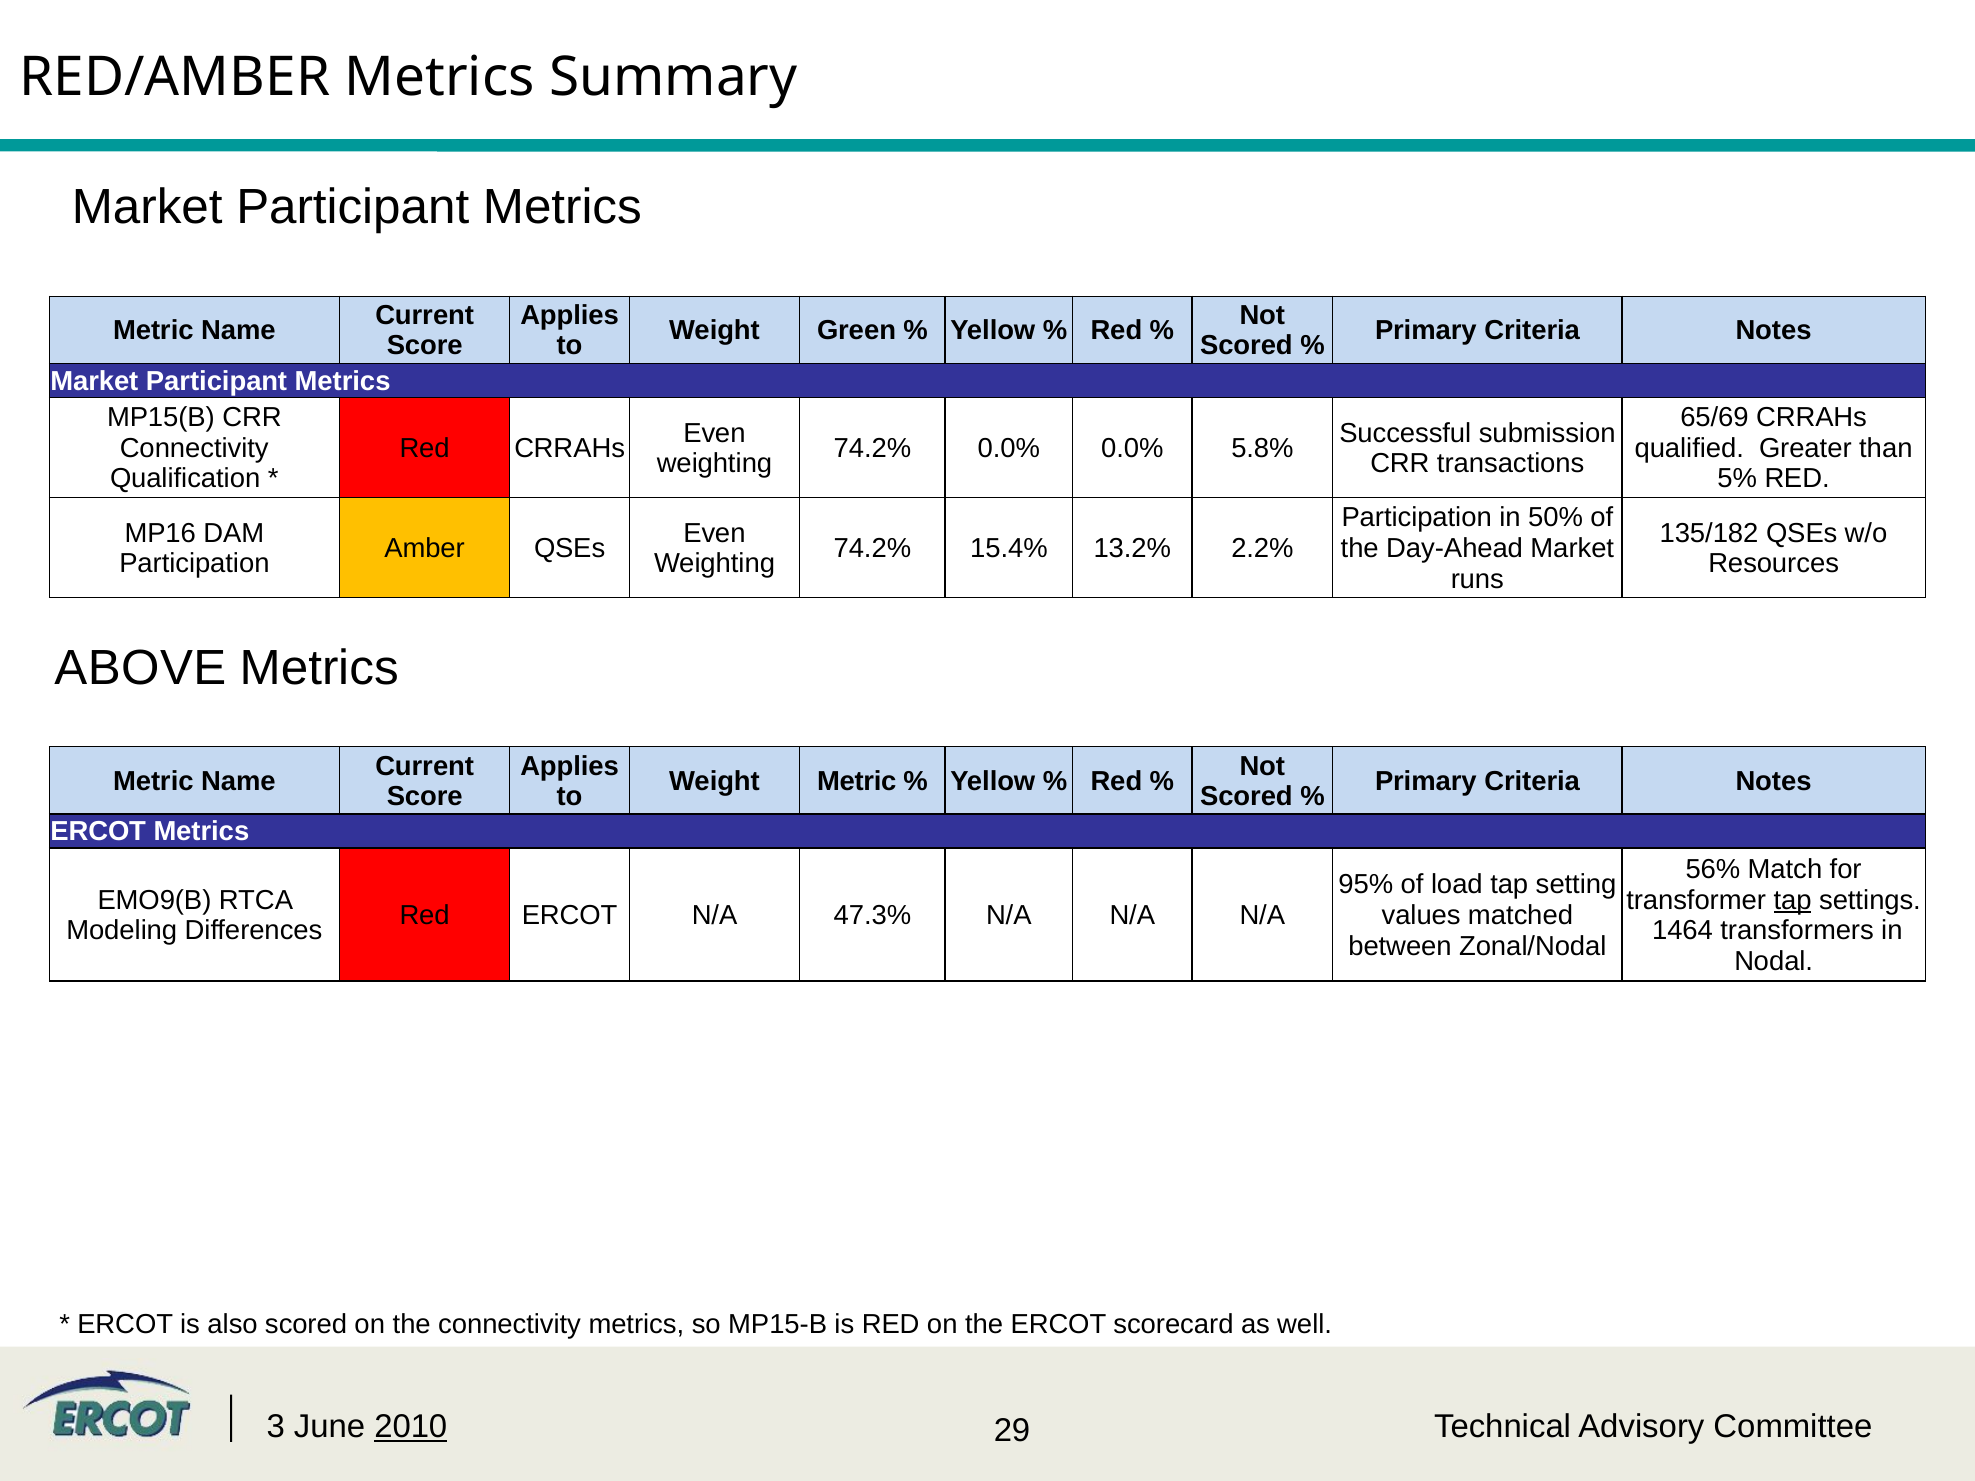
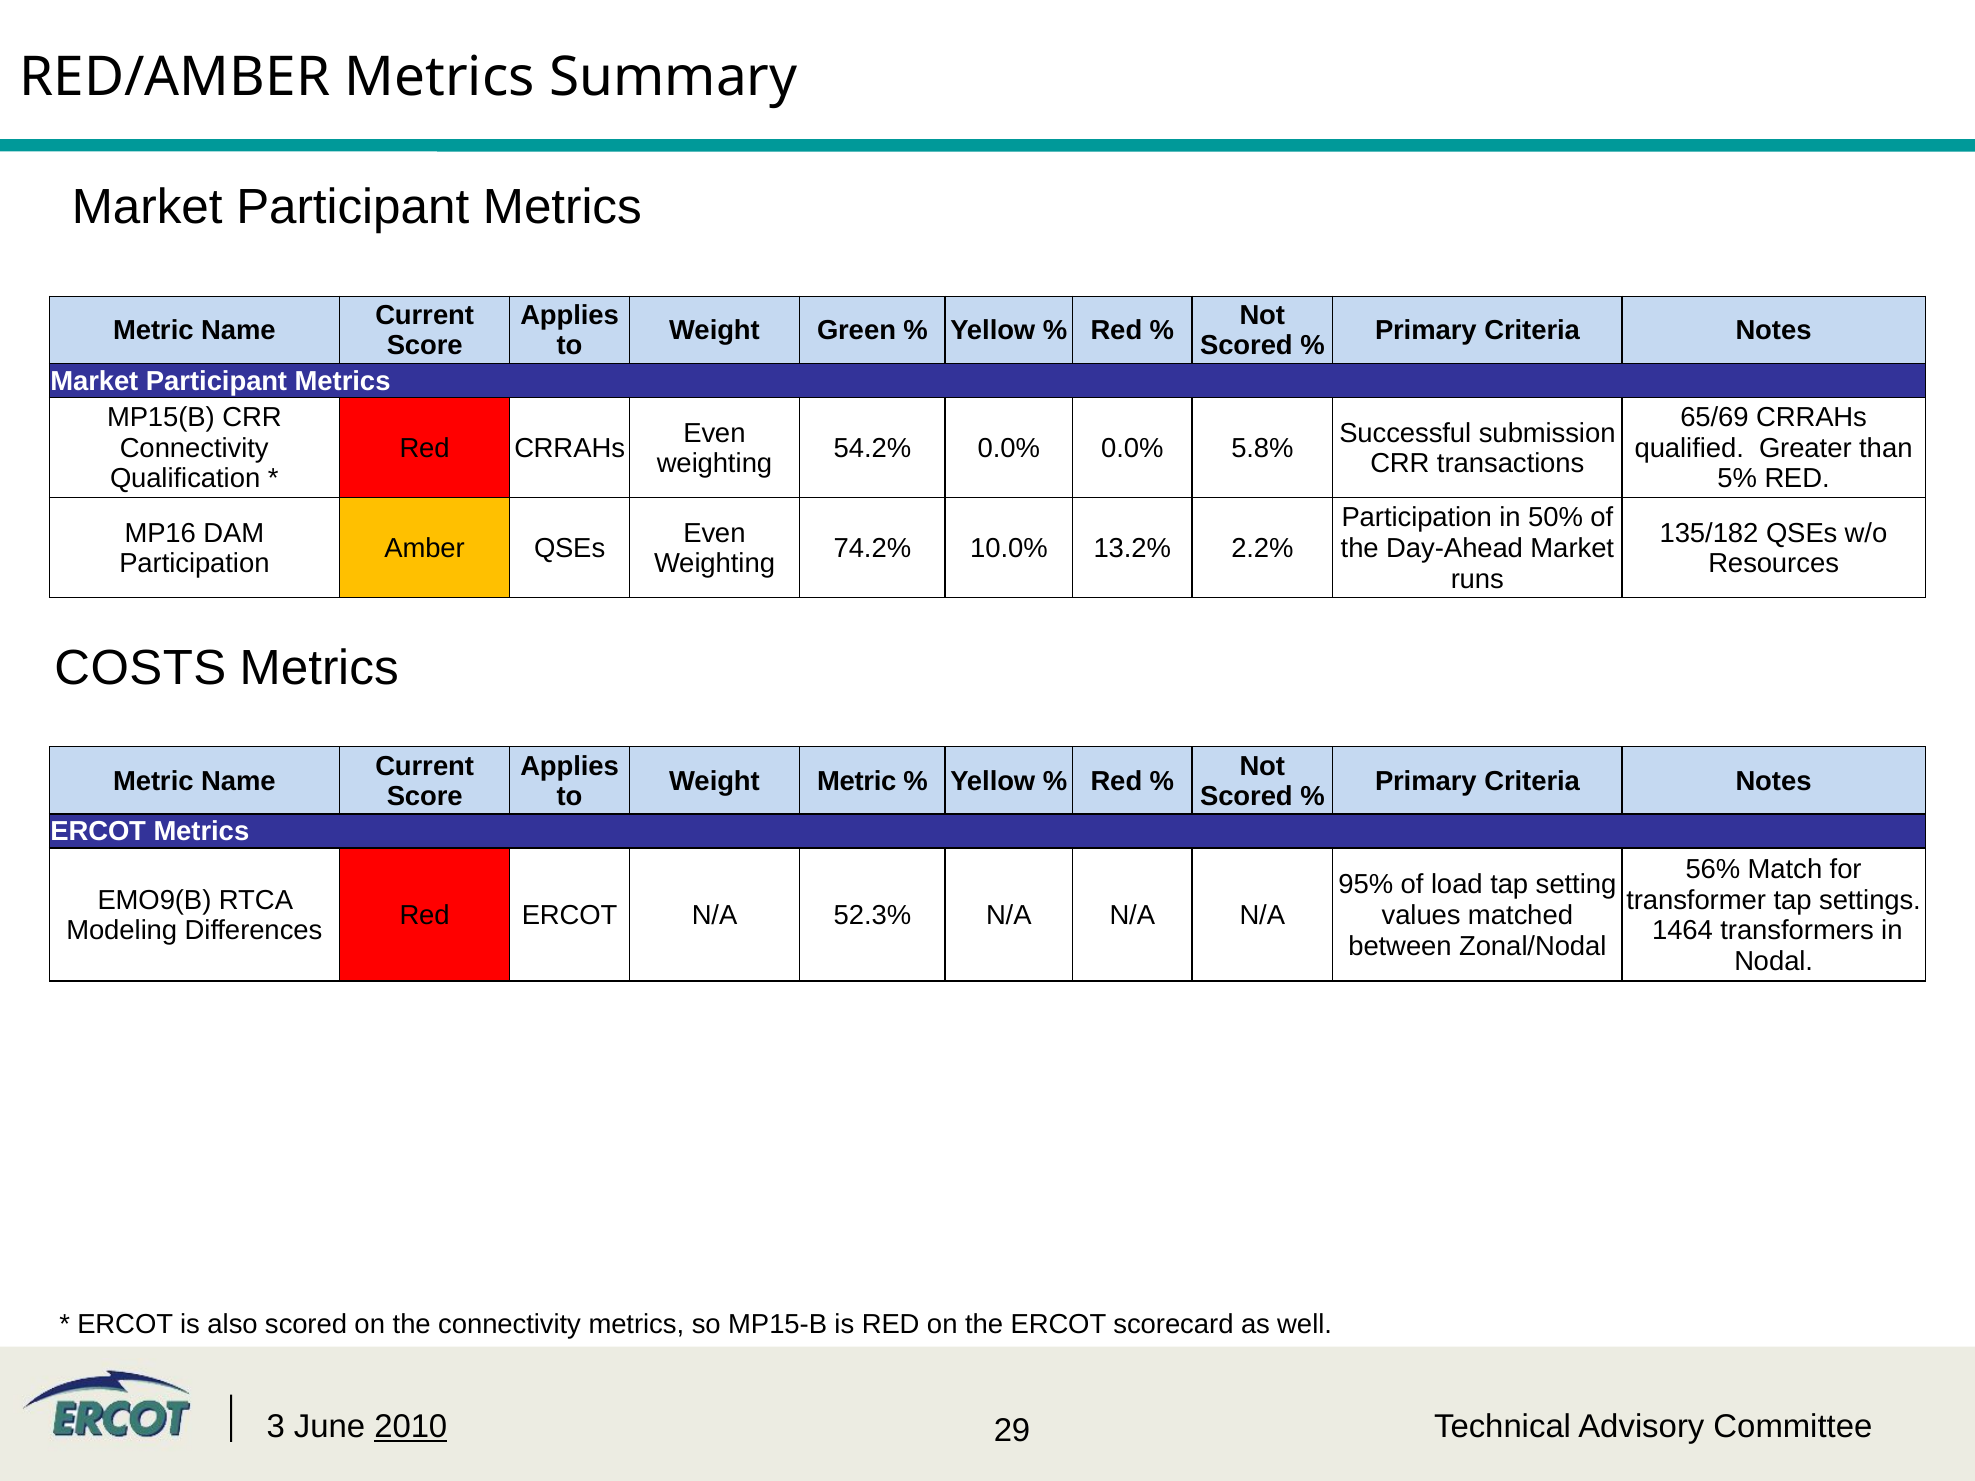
74.2% at (872, 448): 74.2% -> 54.2%
15.4%: 15.4% -> 10.0%
ABOVE: ABOVE -> COSTS
tap at (1793, 900) underline: present -> none
47.3%: 47.3% -> 52.3%
